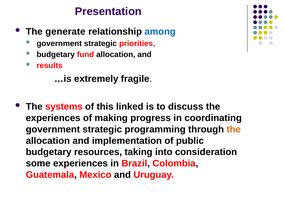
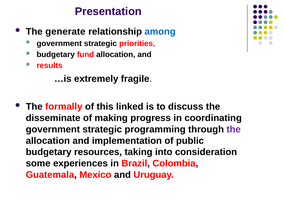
systems: systems -> formally
experiences at (53, 118): experiences -> disseminate
the at (234, 129) colour: orange -> purple
